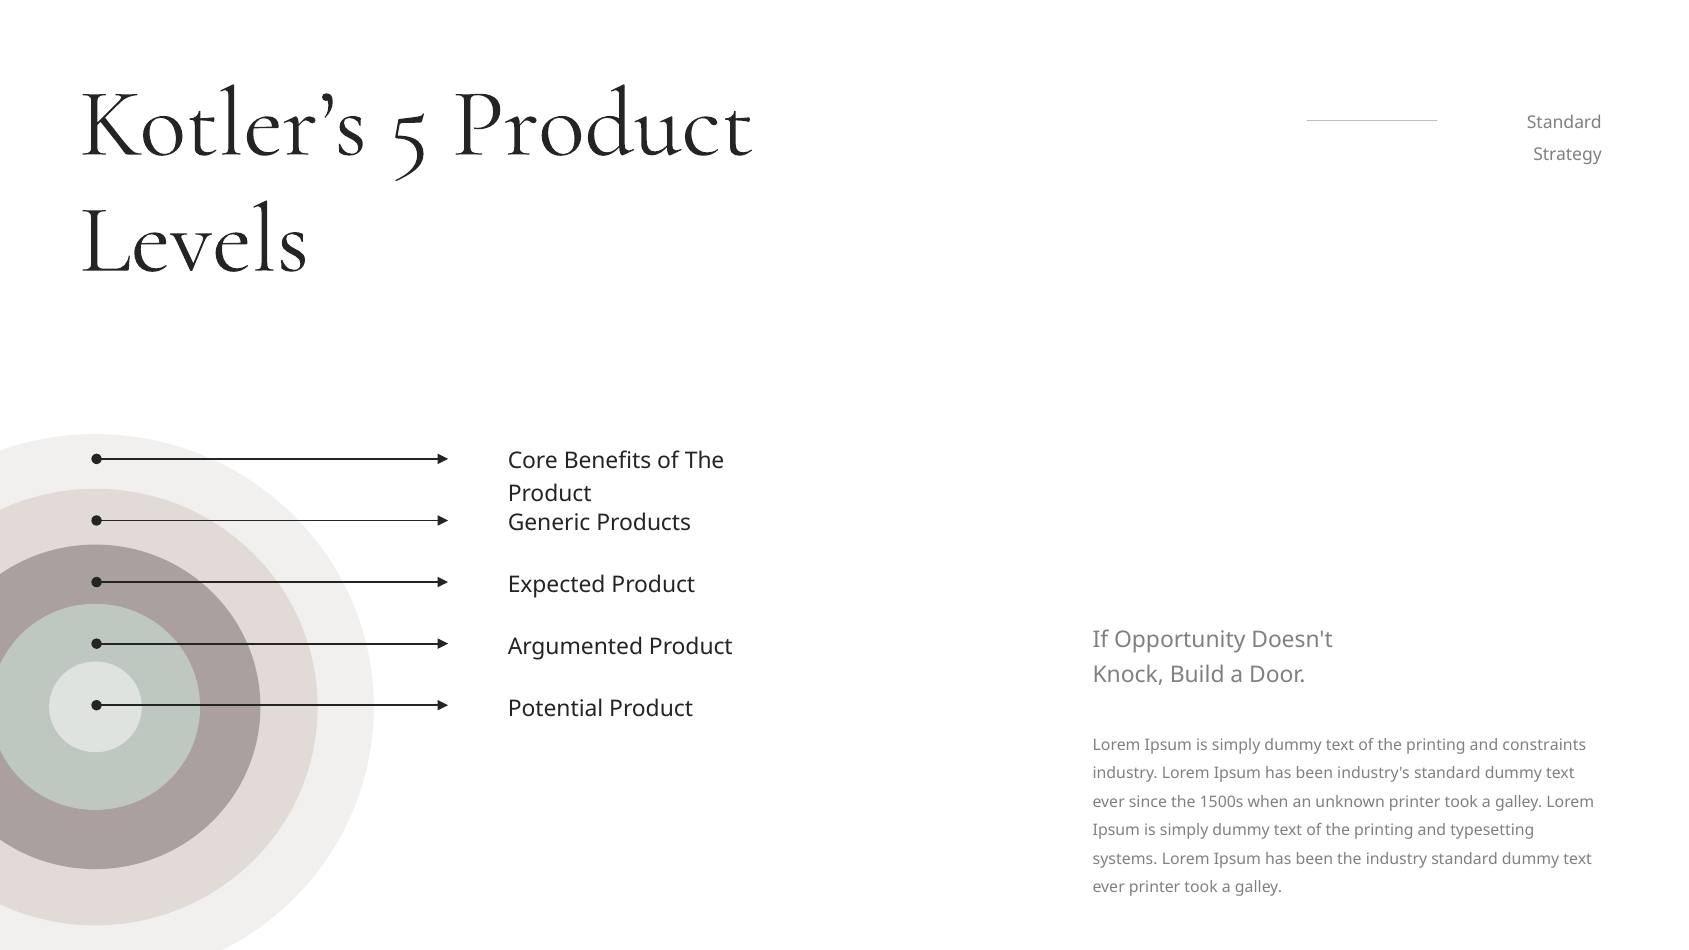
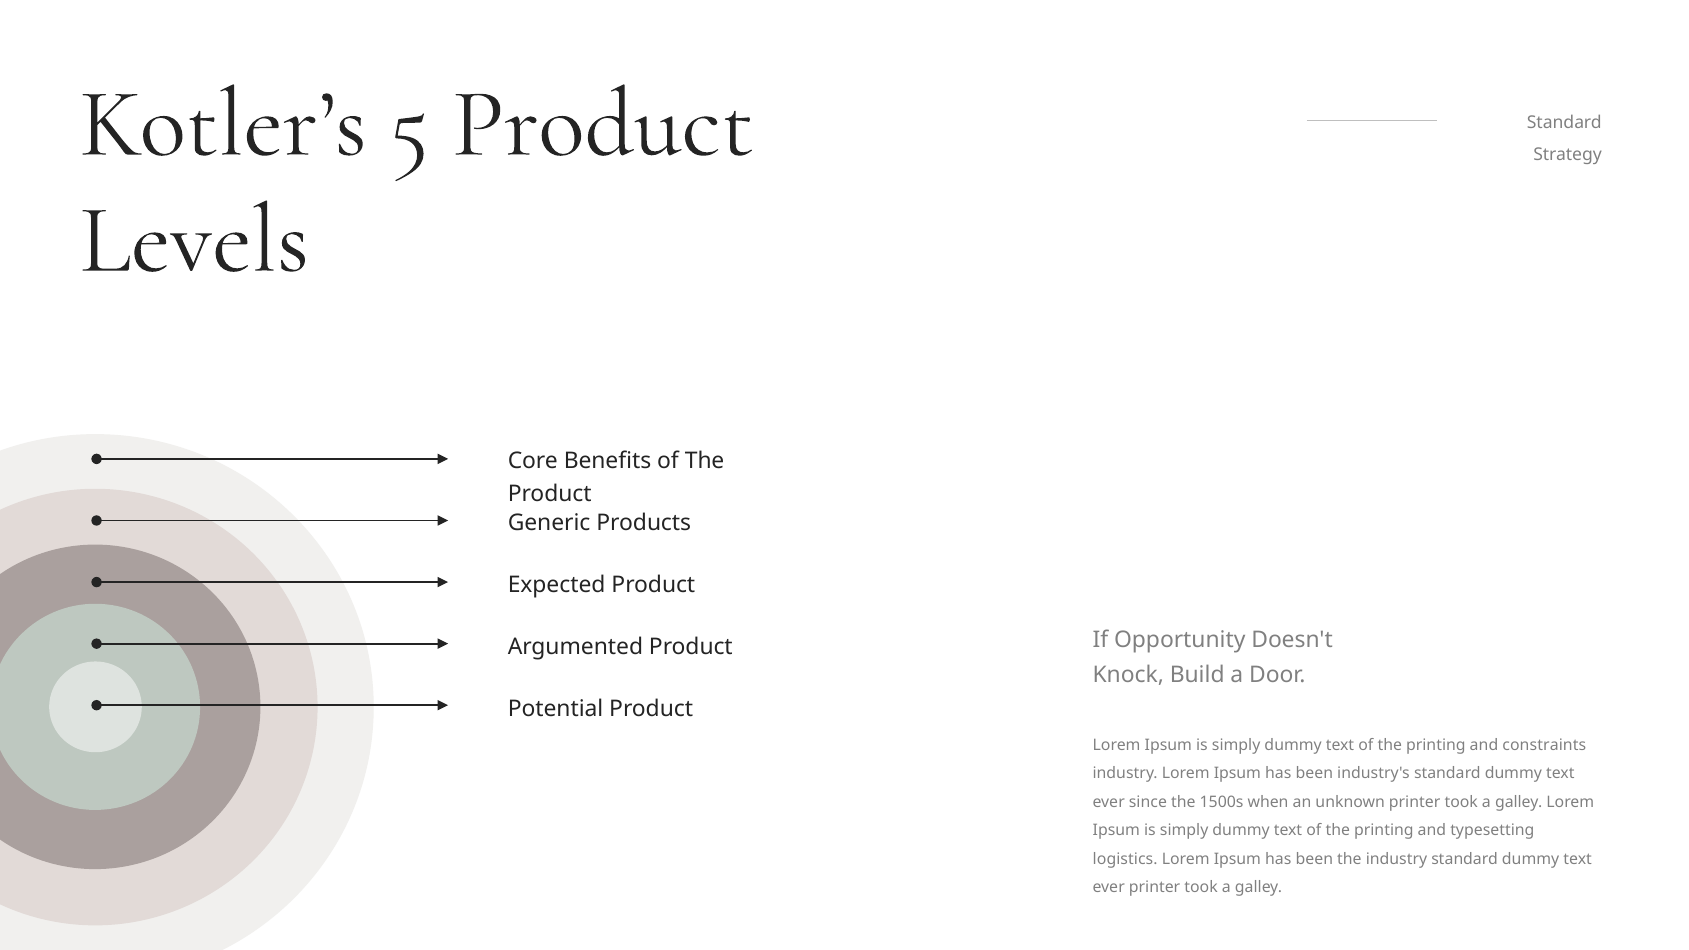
systems: systems -> logistics
